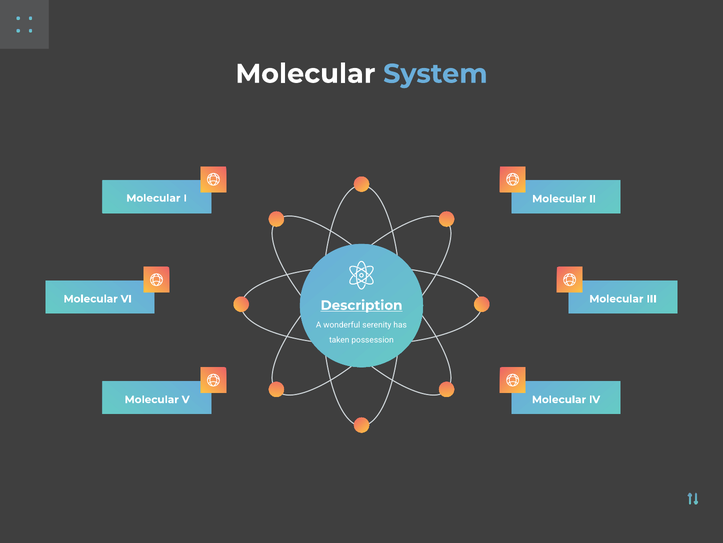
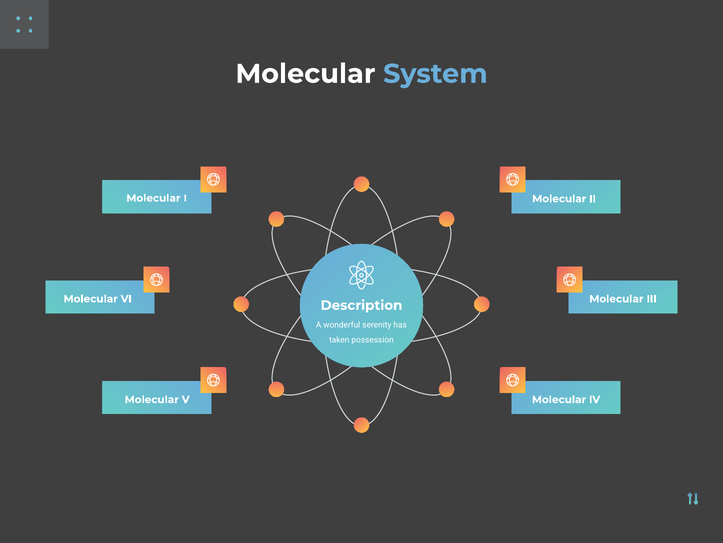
Description underline: present -> none
